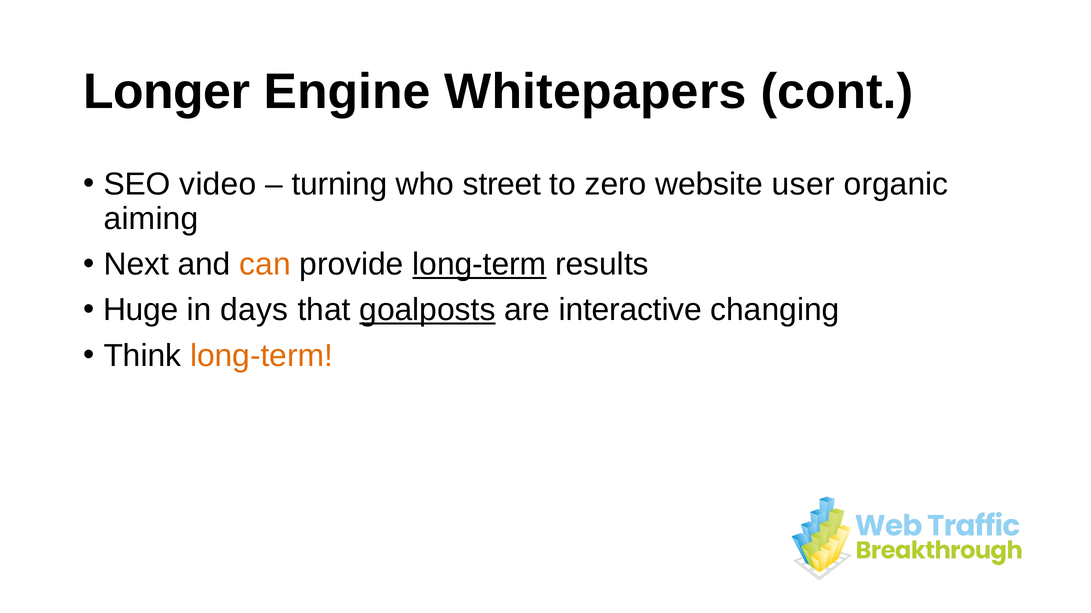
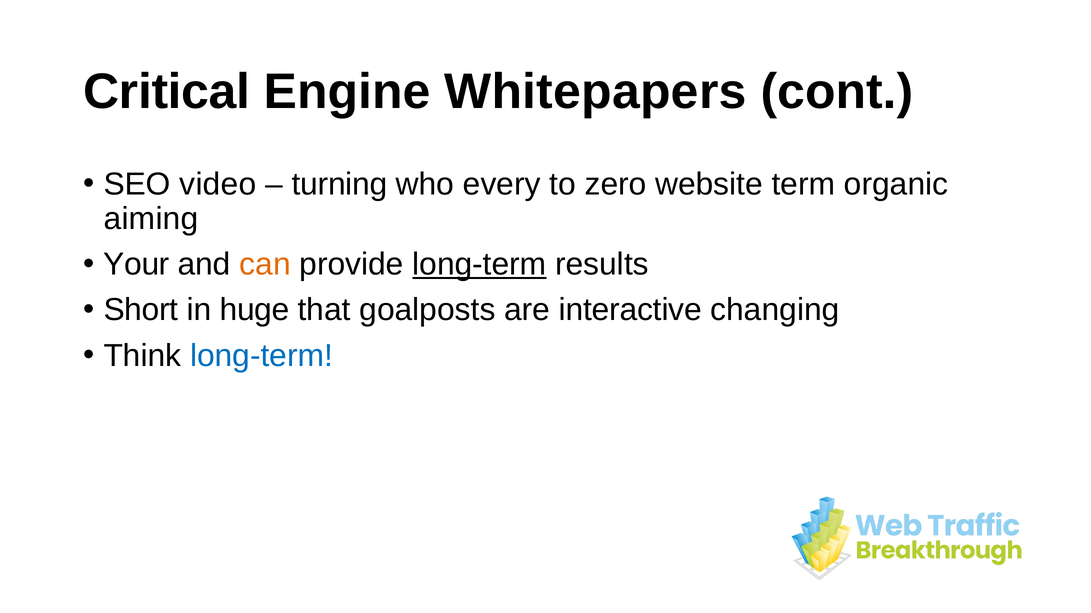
Longer: Longer -> Critical
street: street -> every
user: user -> term
Next: Next -> Your
Huge: Huge -> Short
days: days -> huge
goalposts underline: present -> none
long-term at (261, 356) colour: orange -> blue
